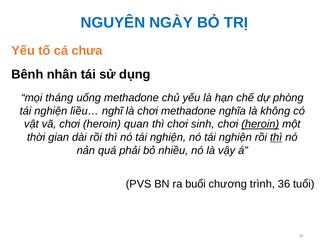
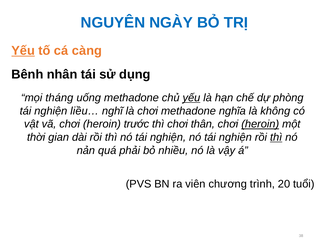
Yếu at (23, 51) underline: none -> present
chưa: chưa -> càng
yếu at (191, 98) underline: none -> present
quan: quan -> trước
sinh: sinh -> thân
buổi: buổi -> viên
36: 36 -> 20
